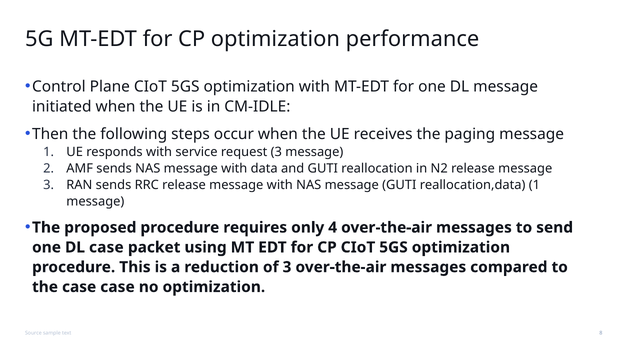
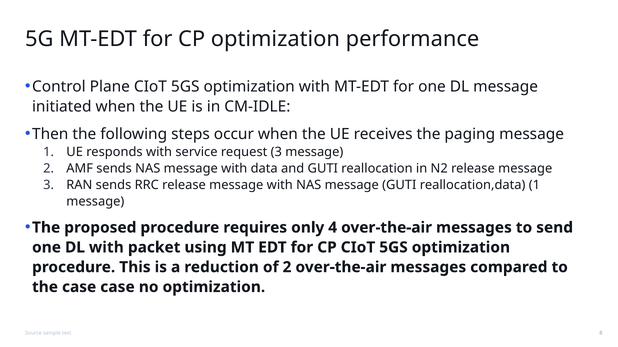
DL case: case -> with
of 3: 3 -> 2
